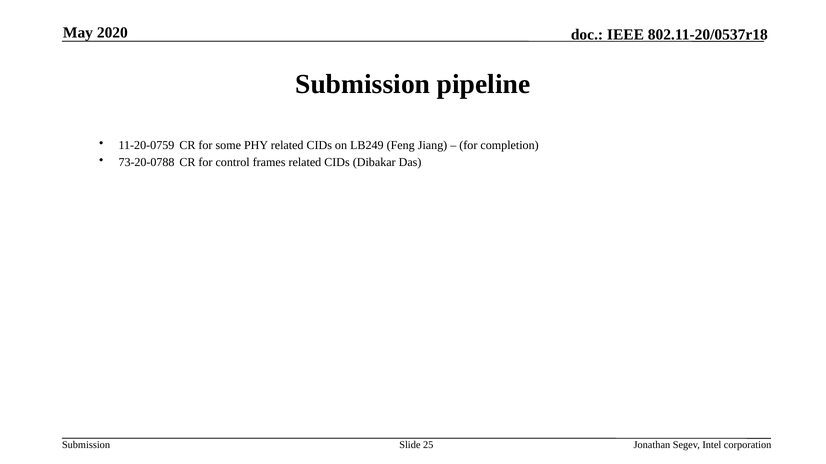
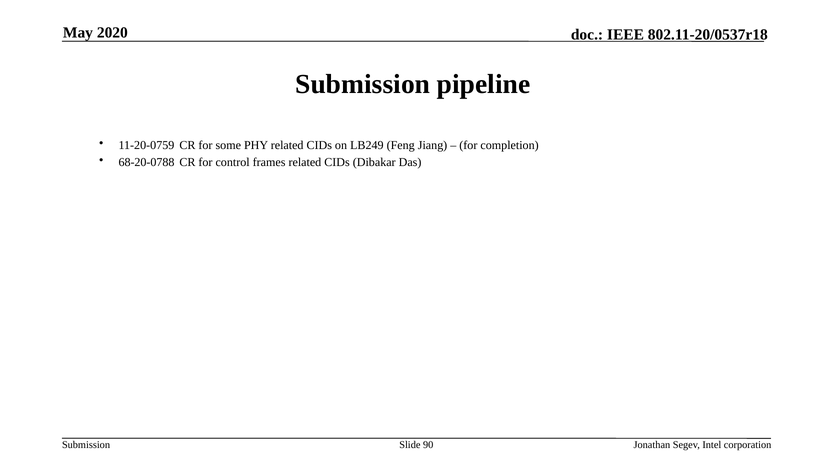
73-20-0788: 73-20-0788 -> 68-20-0788
25: 25 -> 90
